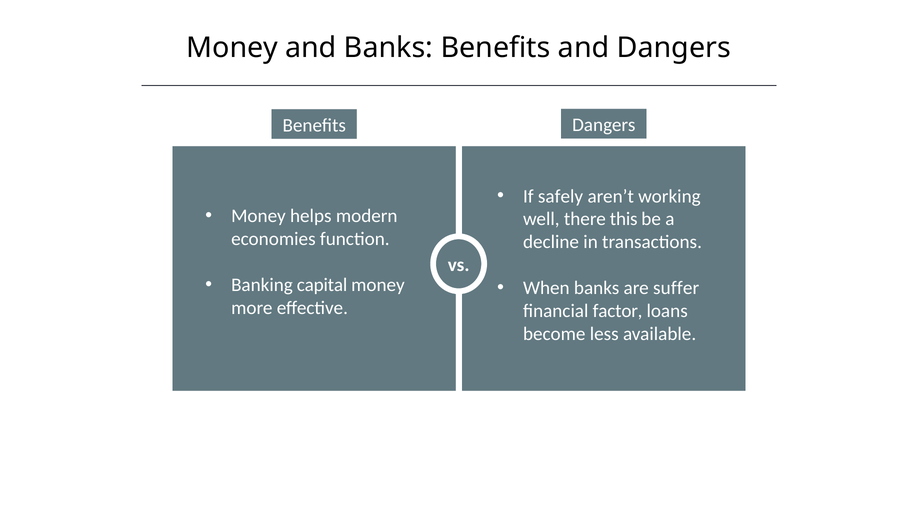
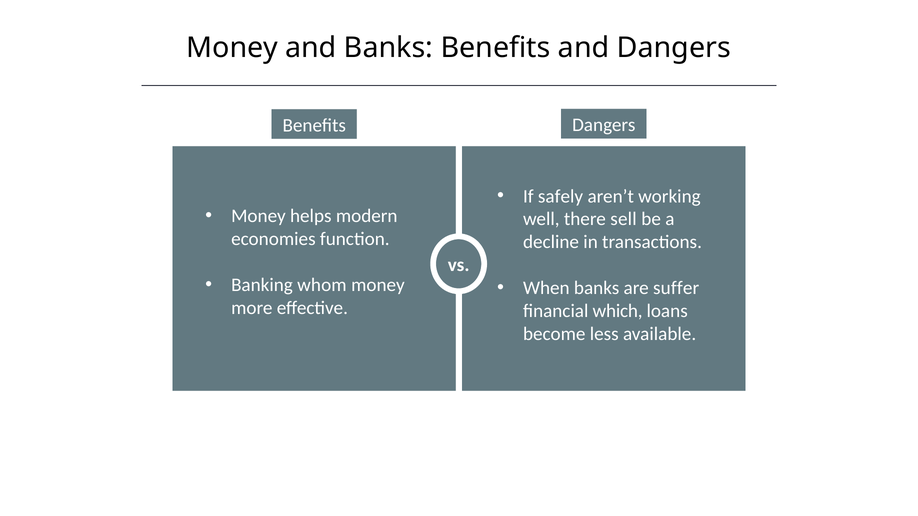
this: this -> sell
capital: capital -> whom
factor: factor -> which
